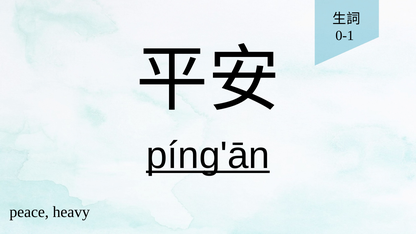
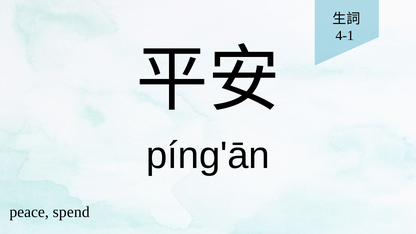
0-1: 0-1 -> 4-1
píng'ān underline: present -> none
heavy: heavy -> spend
